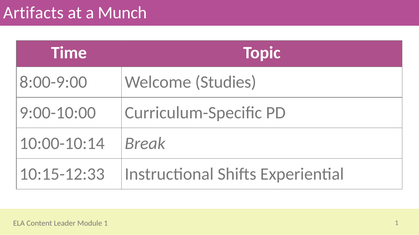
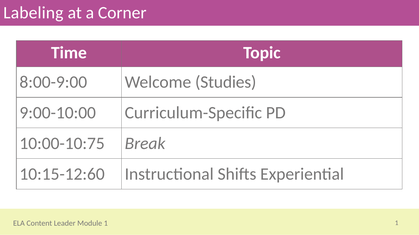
Artifacts: Artifacts -> Labeling
Munch: Munch -> Corner
10:00-10:14: 10:00-10:14 -> 10:00-10:75
10:15-12:33: 10:15-12:33 -> 10:15-12:60
